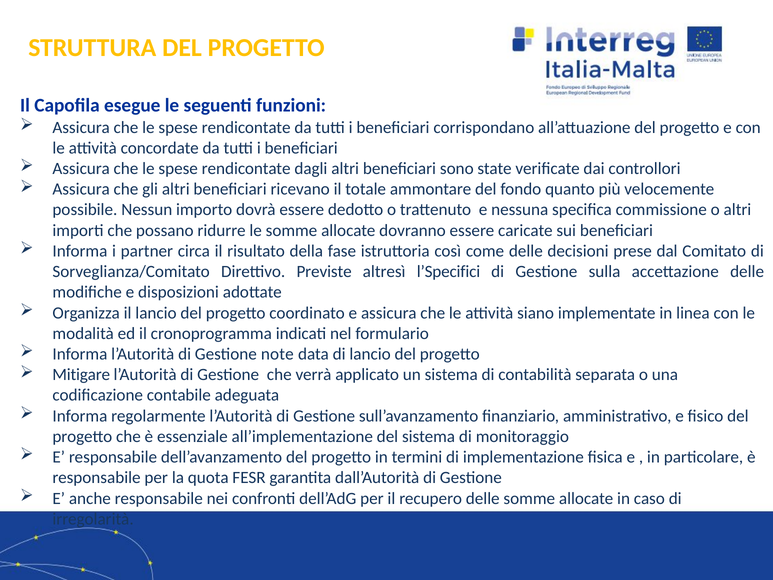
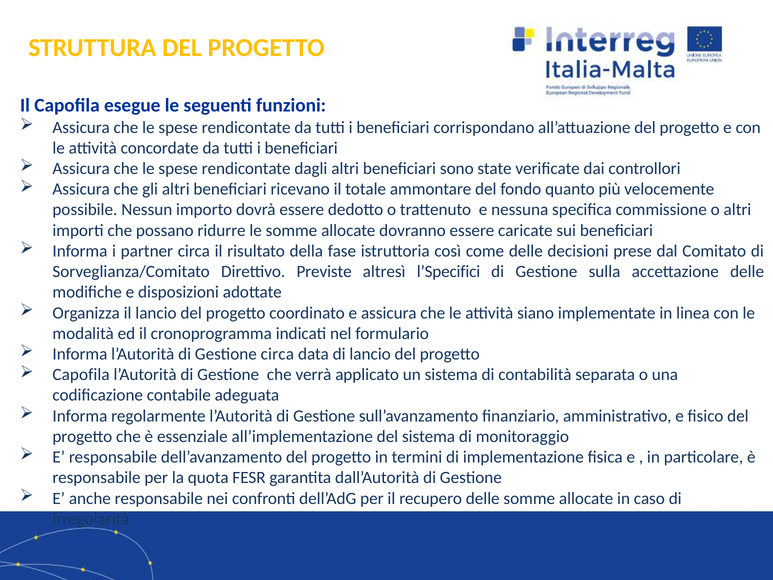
Gestione note: note -> circa
Mitigare at (81, 375): Mitigare -> Capofila
